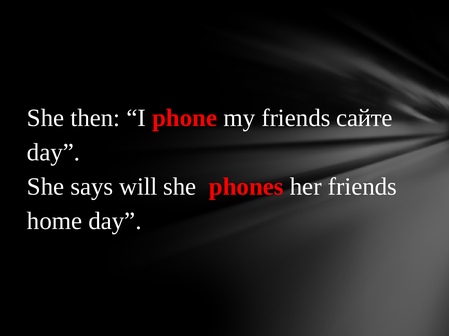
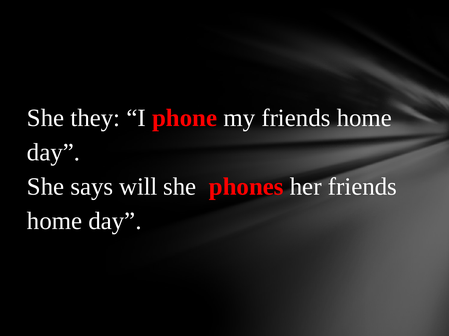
then: then -> they
my friends сайте: сайте -> home
